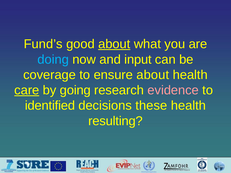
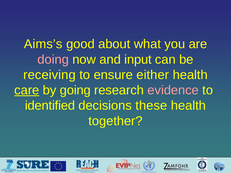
Fund’s: Fund’s -> Aims’s
about at (114, 44) underline: present -> none
doing colour: light blue -> pink
coverage: coverage -> receiving
ensure about: about -> either
resulting: resulting -> together
